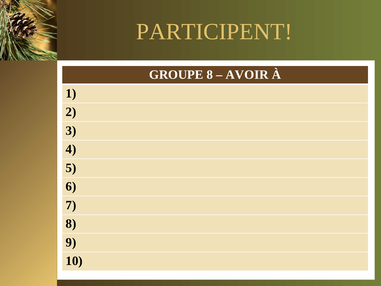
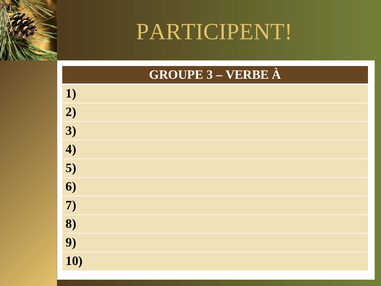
GROUPE 8: 8 -> 3
AVOIR: AVOIR -> VERBE
